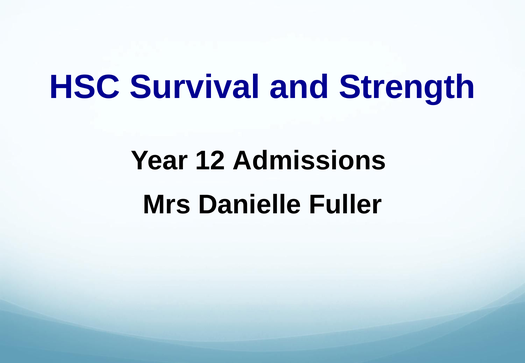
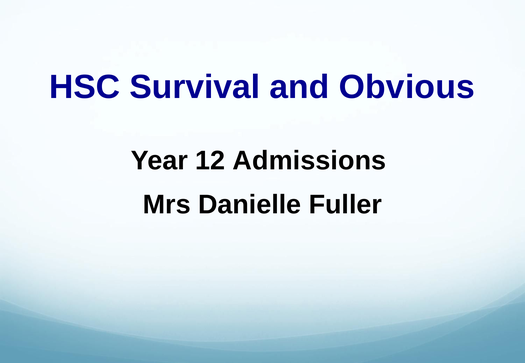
Strength: Strength -> Obvious
